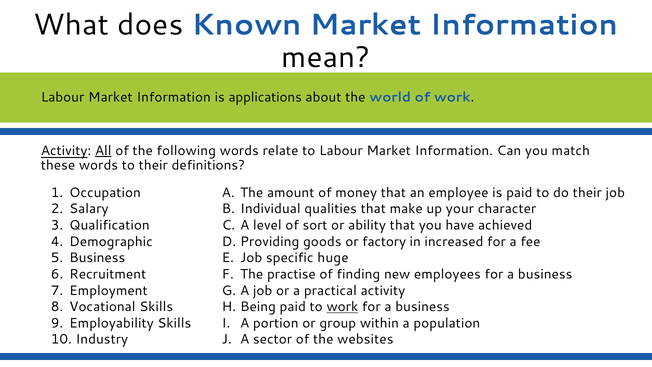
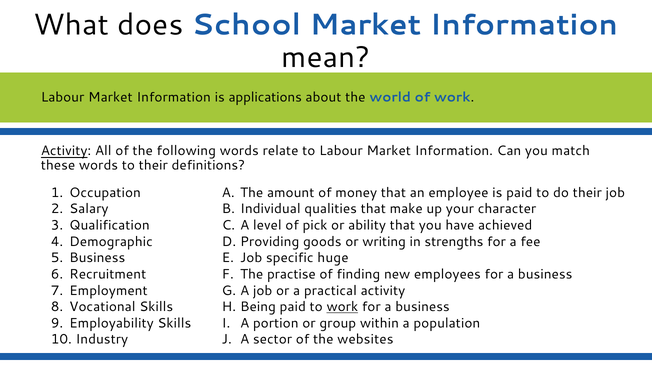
Known: Known -> School
All underline: present -> none
sort: sort -> pick
factory: factory -> writing
increased: increased -> strengths
